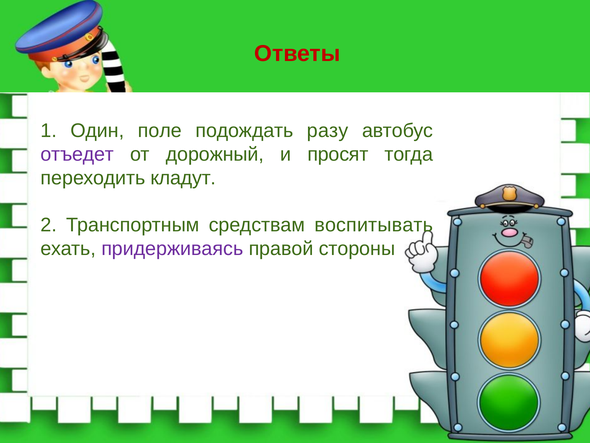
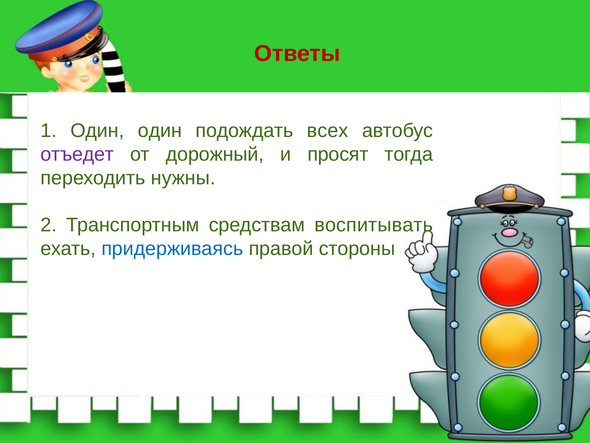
Один поле: поле -> один
разу: разу -> всех
кладут: кладут -> нужны
придерживаясь colour: purple -> blue
